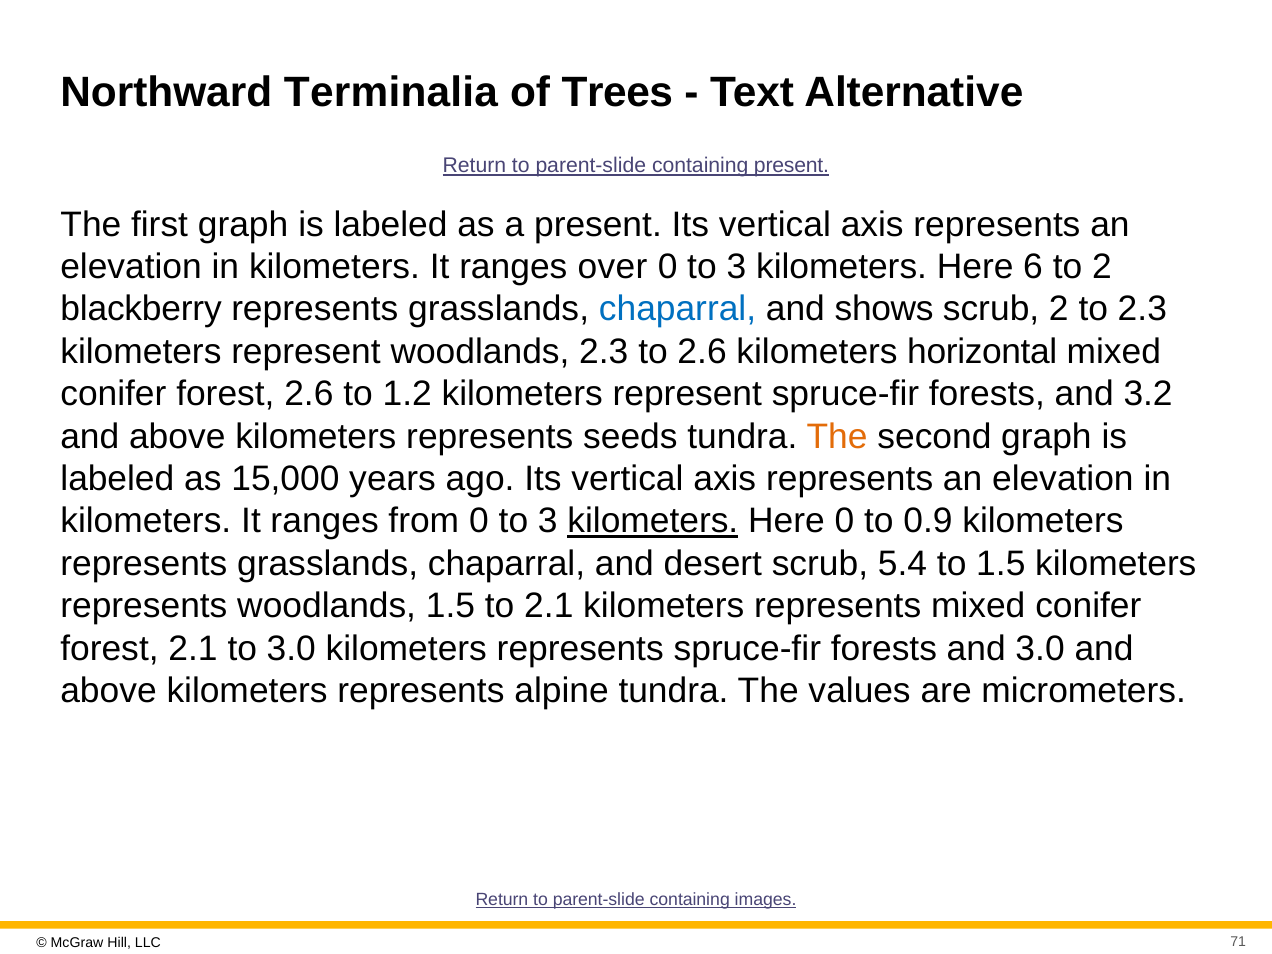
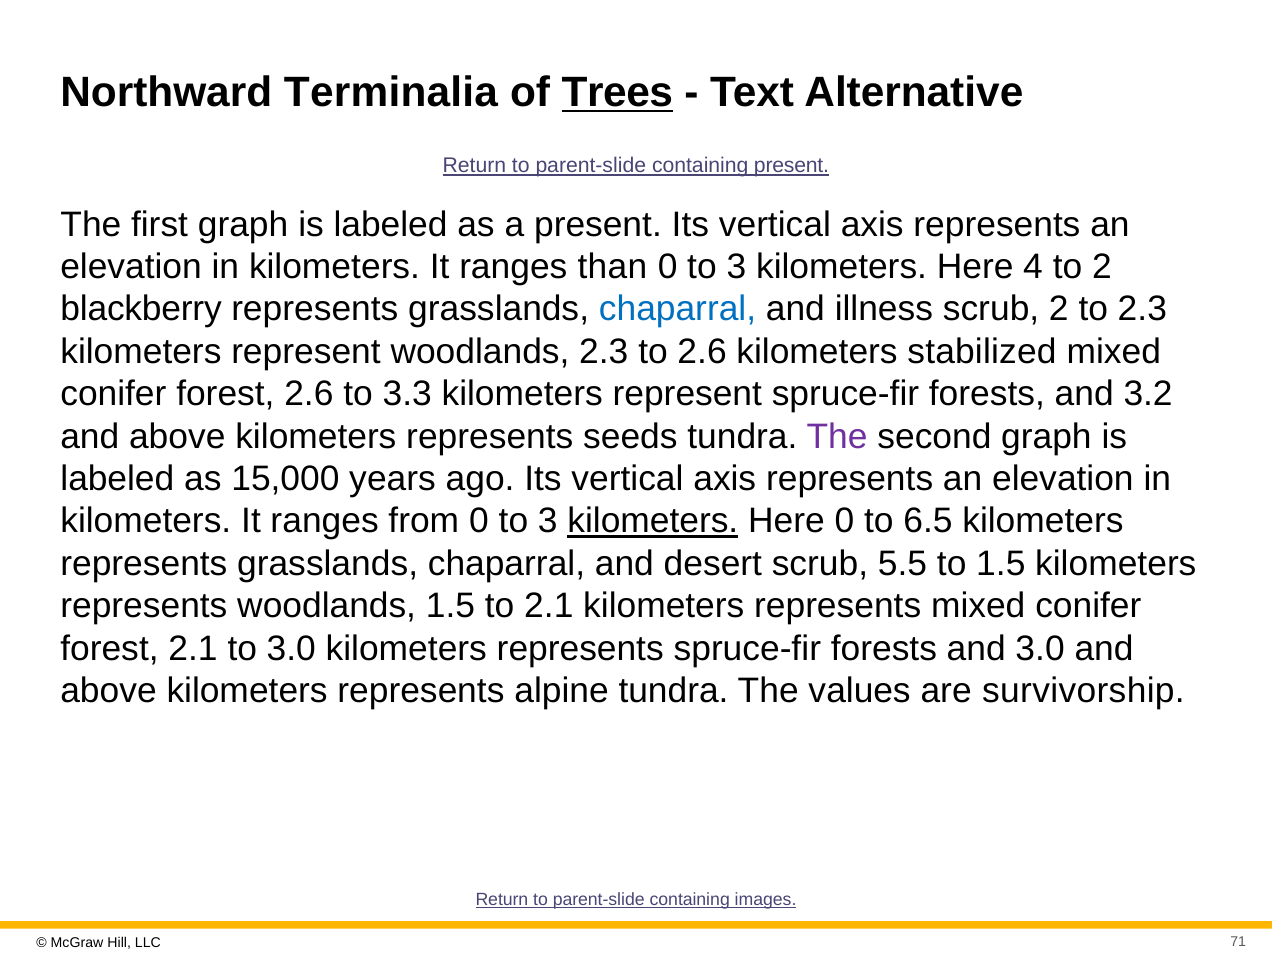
Trees underline: none -> present
over: over -> than
6: 6 -> 4
shows: shows -> illness
horizontal: horizontal -> stabilized
1.2: 1.2 -> 3.3
The at (837, 436) colour: orange -> purple
0.9: 0.9 -> 6.5
5.4: 5.4 -> 5.5
micrometers: micrometers -> survivorship
